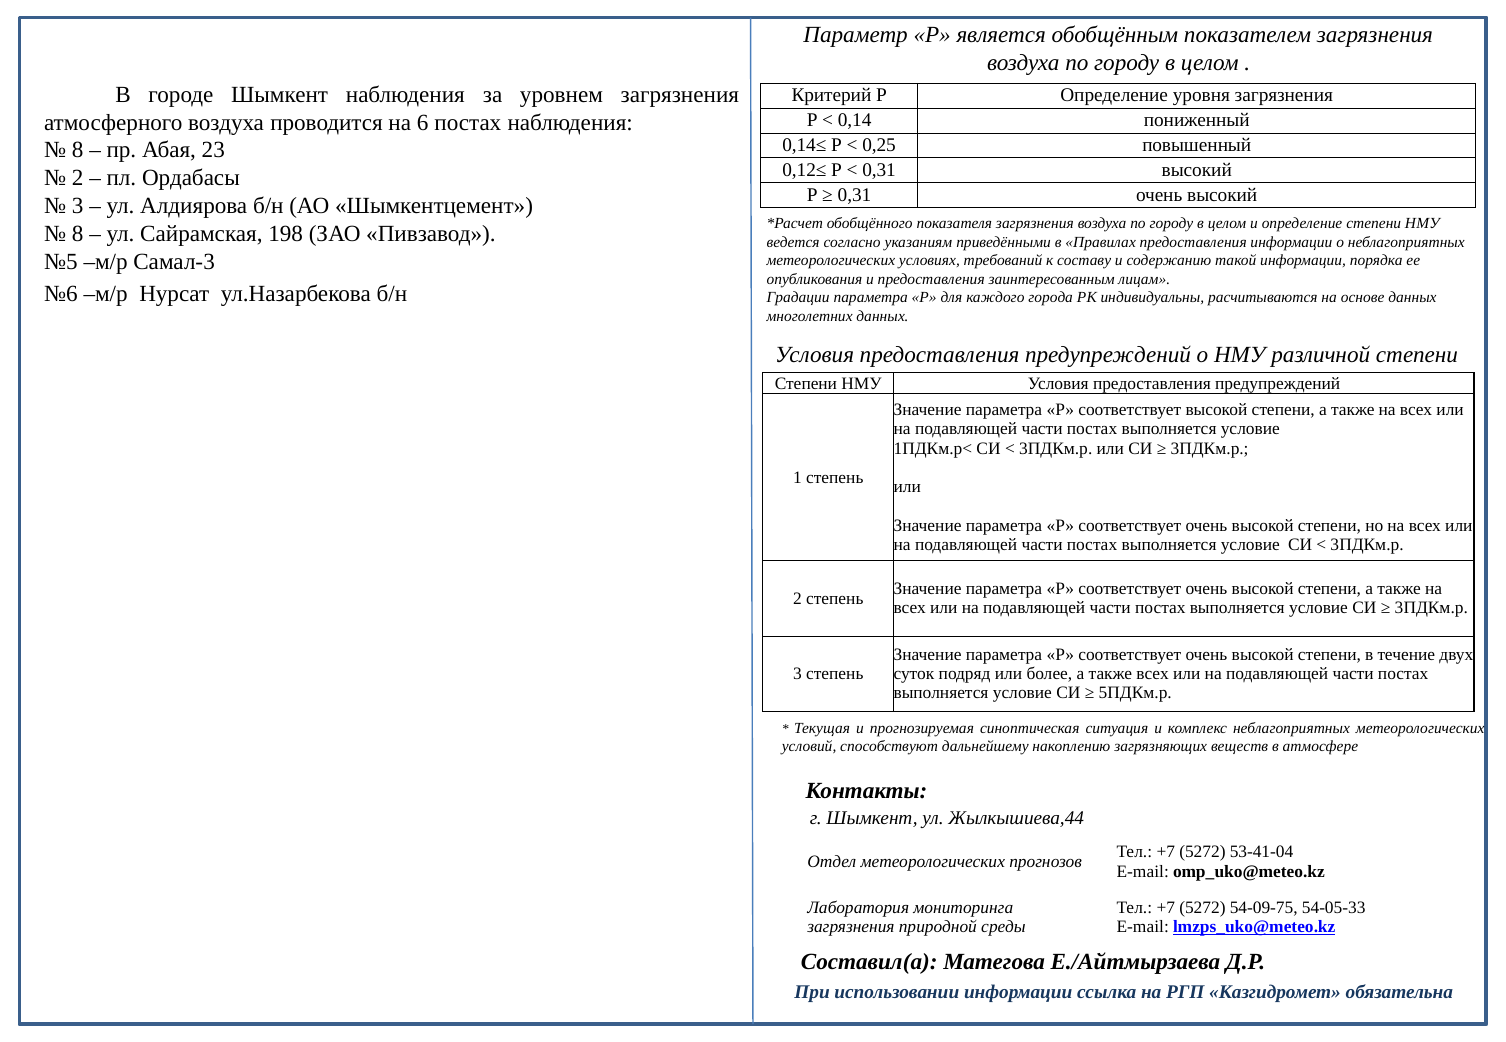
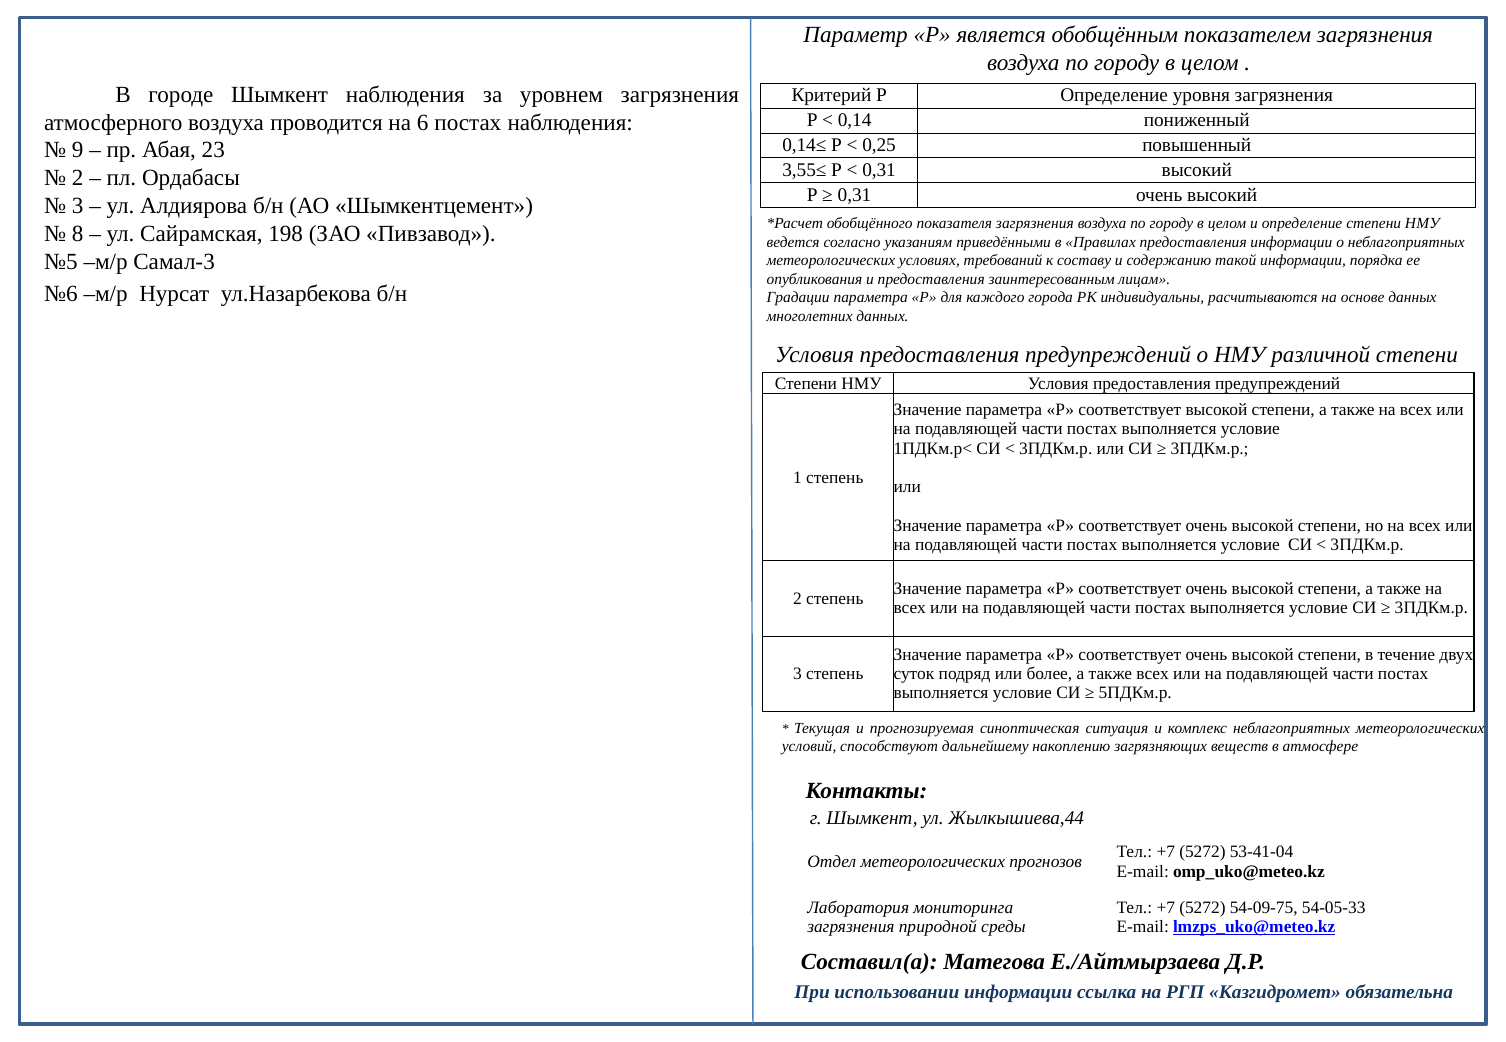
8 at (78, 150): 8 -> 9
0,12≤: 0,12≤ -> 3,55≤
